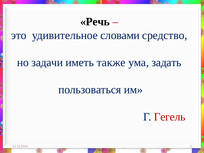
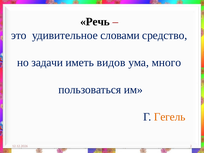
также: также -> видов
задать: задать -> много
Гегель colour: red -> orange
